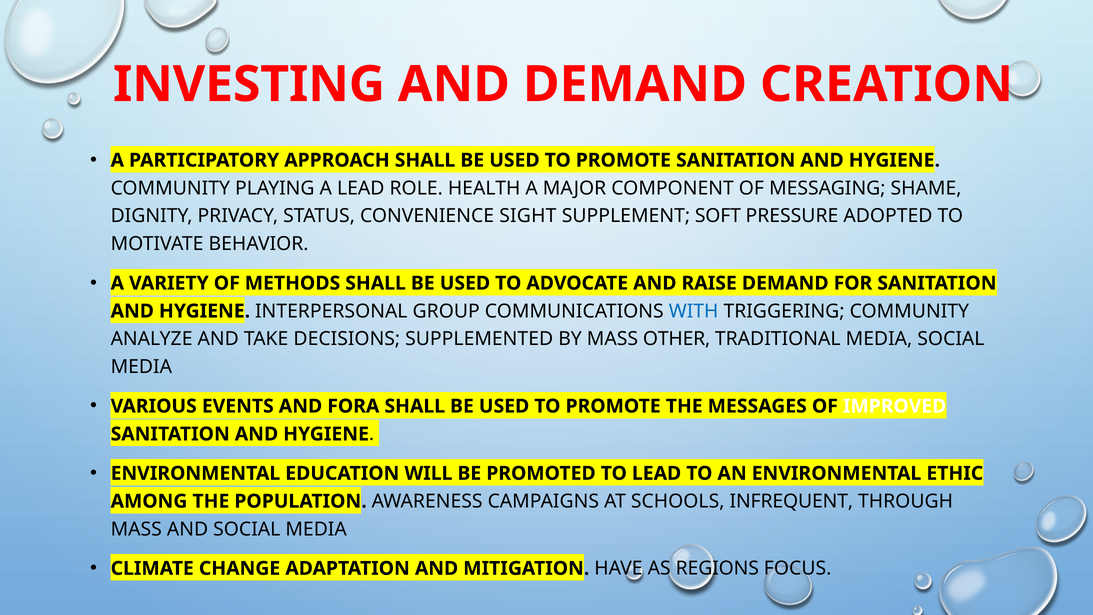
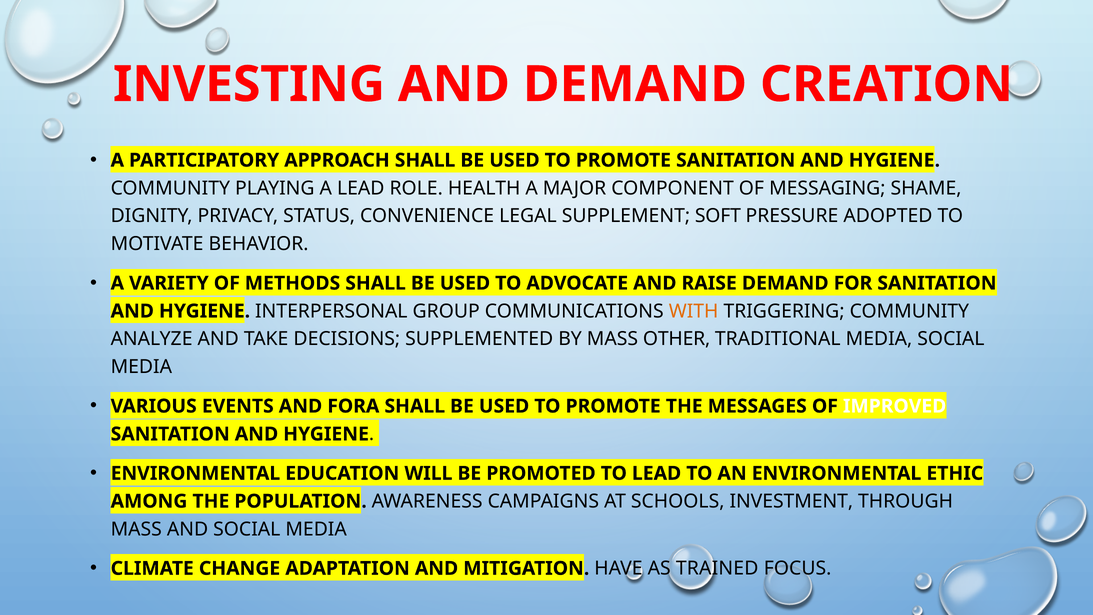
SIGHT: SIGHT -> LEGAL
WITH colour: blue -> orange
INFREQUENT: INFREQUENT -> INVESTMENT
REGIONS: REGIONS -> TRAINED
